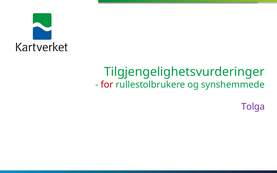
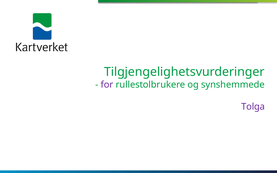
for colour: red -> purple
